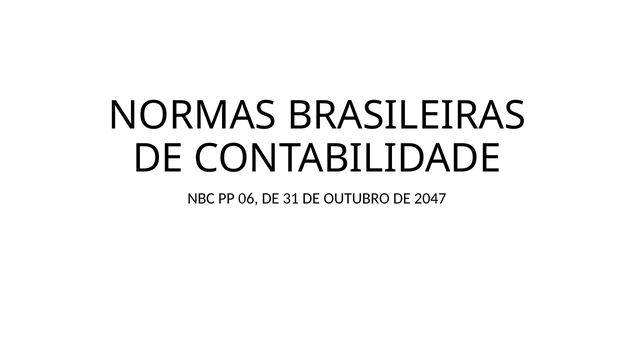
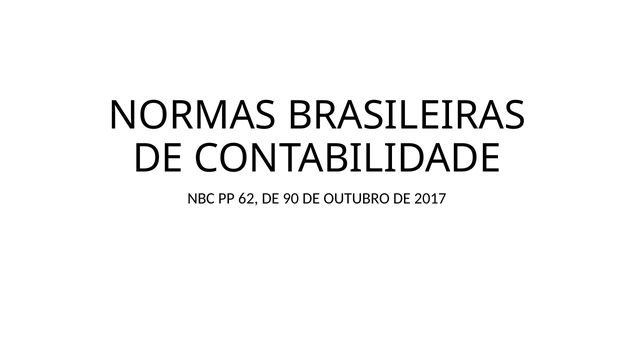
06: 06 -> 62
31: 31 -> 90
2047: 2047 -> 2017
